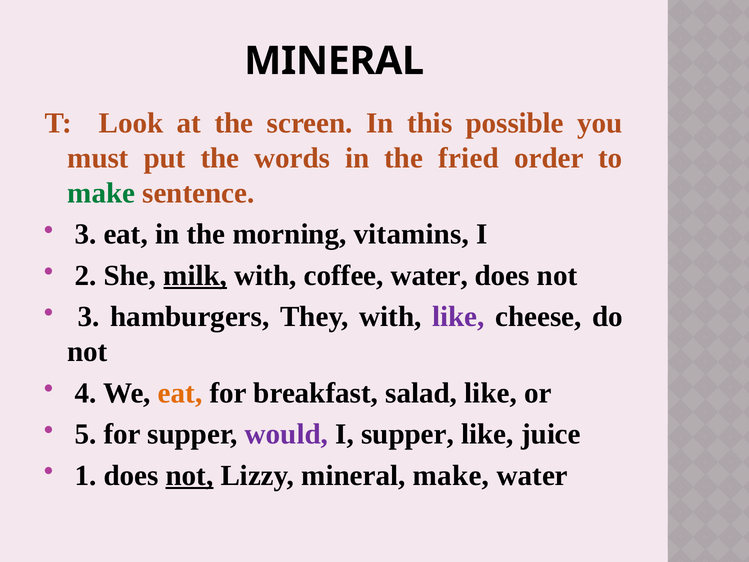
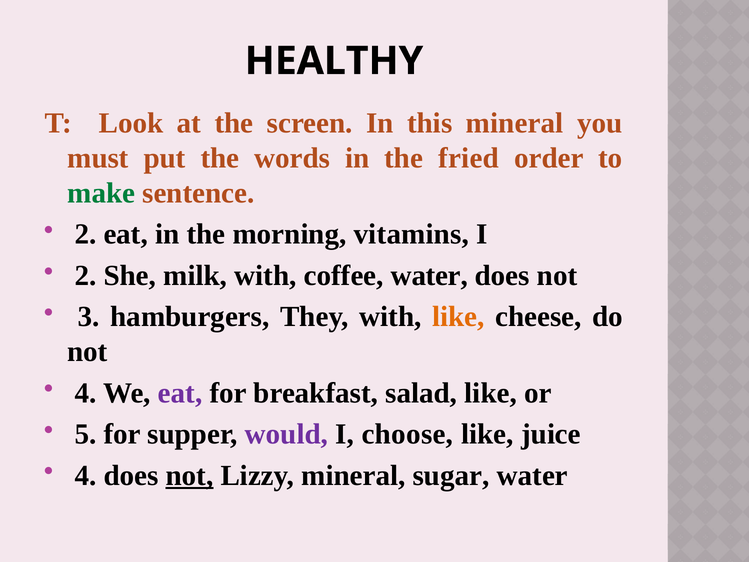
MINERAL at (334, 61): MINERAL -> HEALTHY
this possible: possible -> mineral
3 at (85, 234): 3 -> 2
milk underline: present -> none
like at (458, 317) colour: purple -> orange
eat at (180, 393) colour: orange -> purple
I supper: supper -> choose
1 at (85, 475): 1 -> 4
mineral make: make -> sugar
